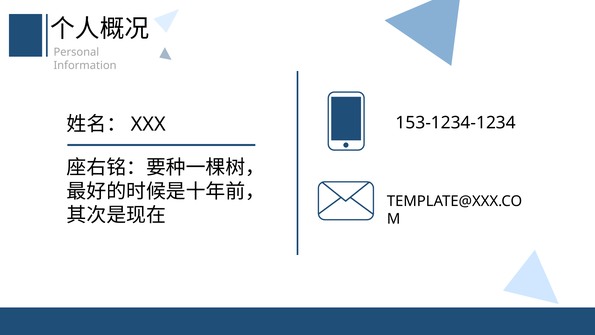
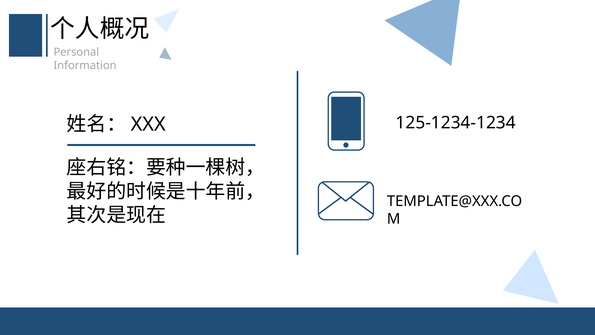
153-1234-1234: 153-1234-1234 -> 125-1234-1234
